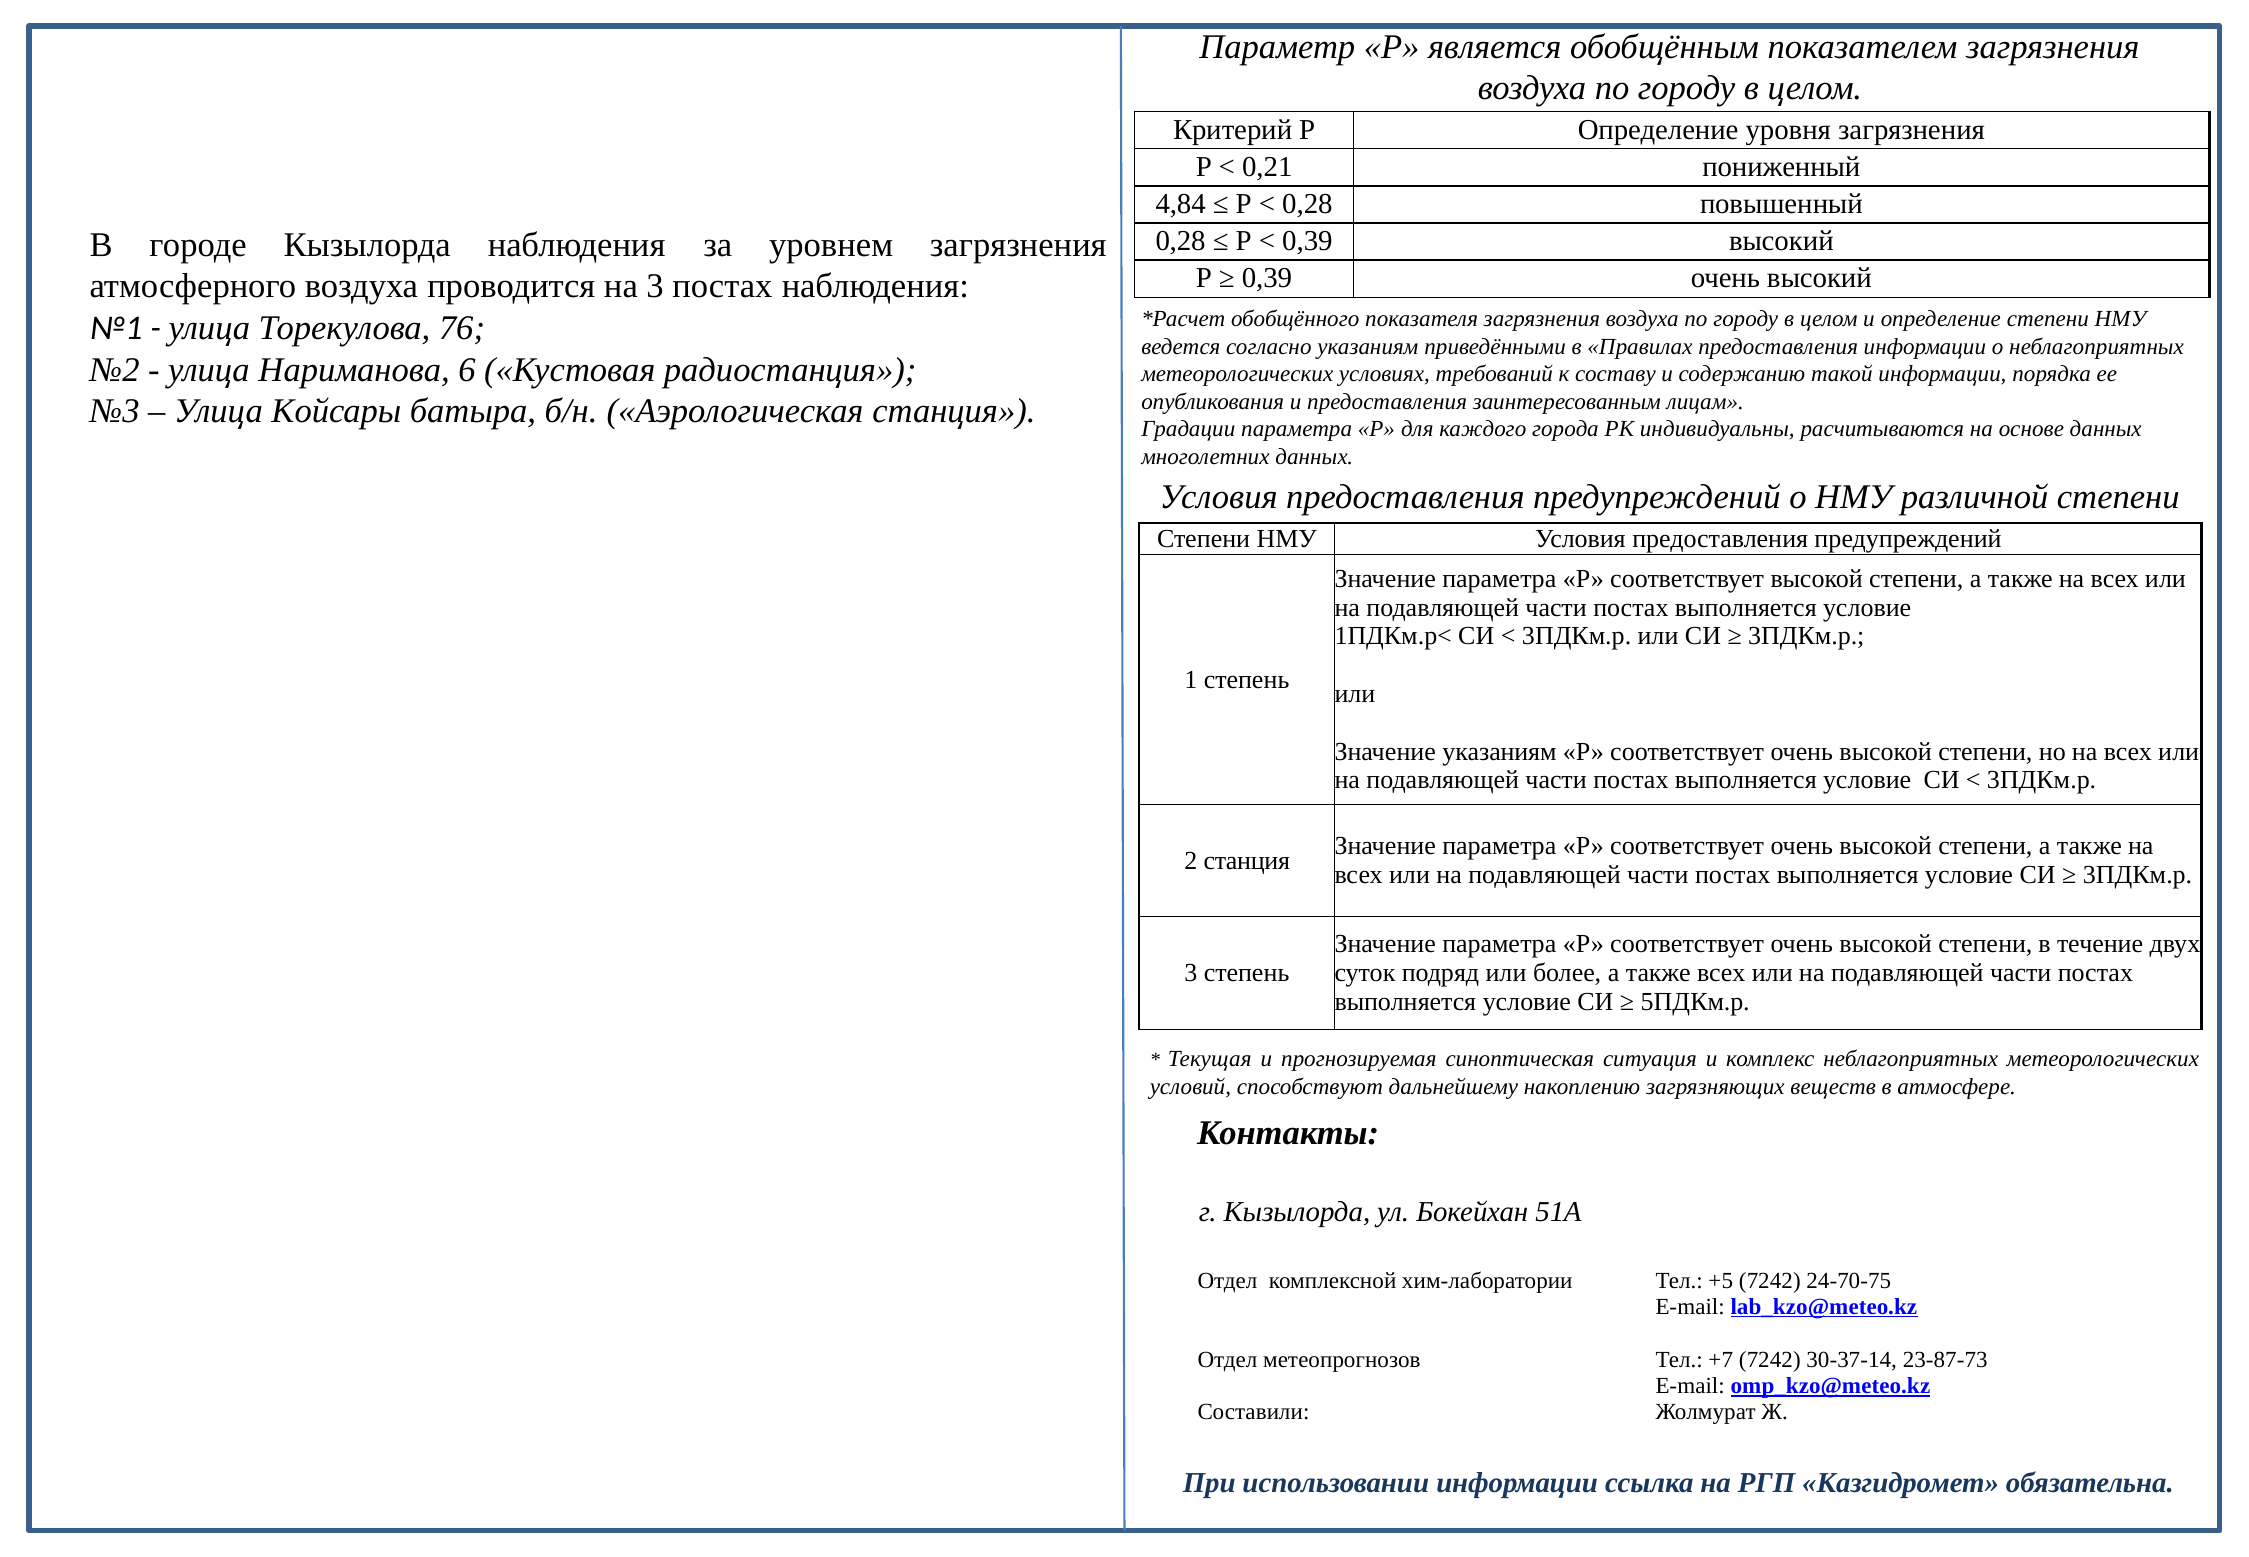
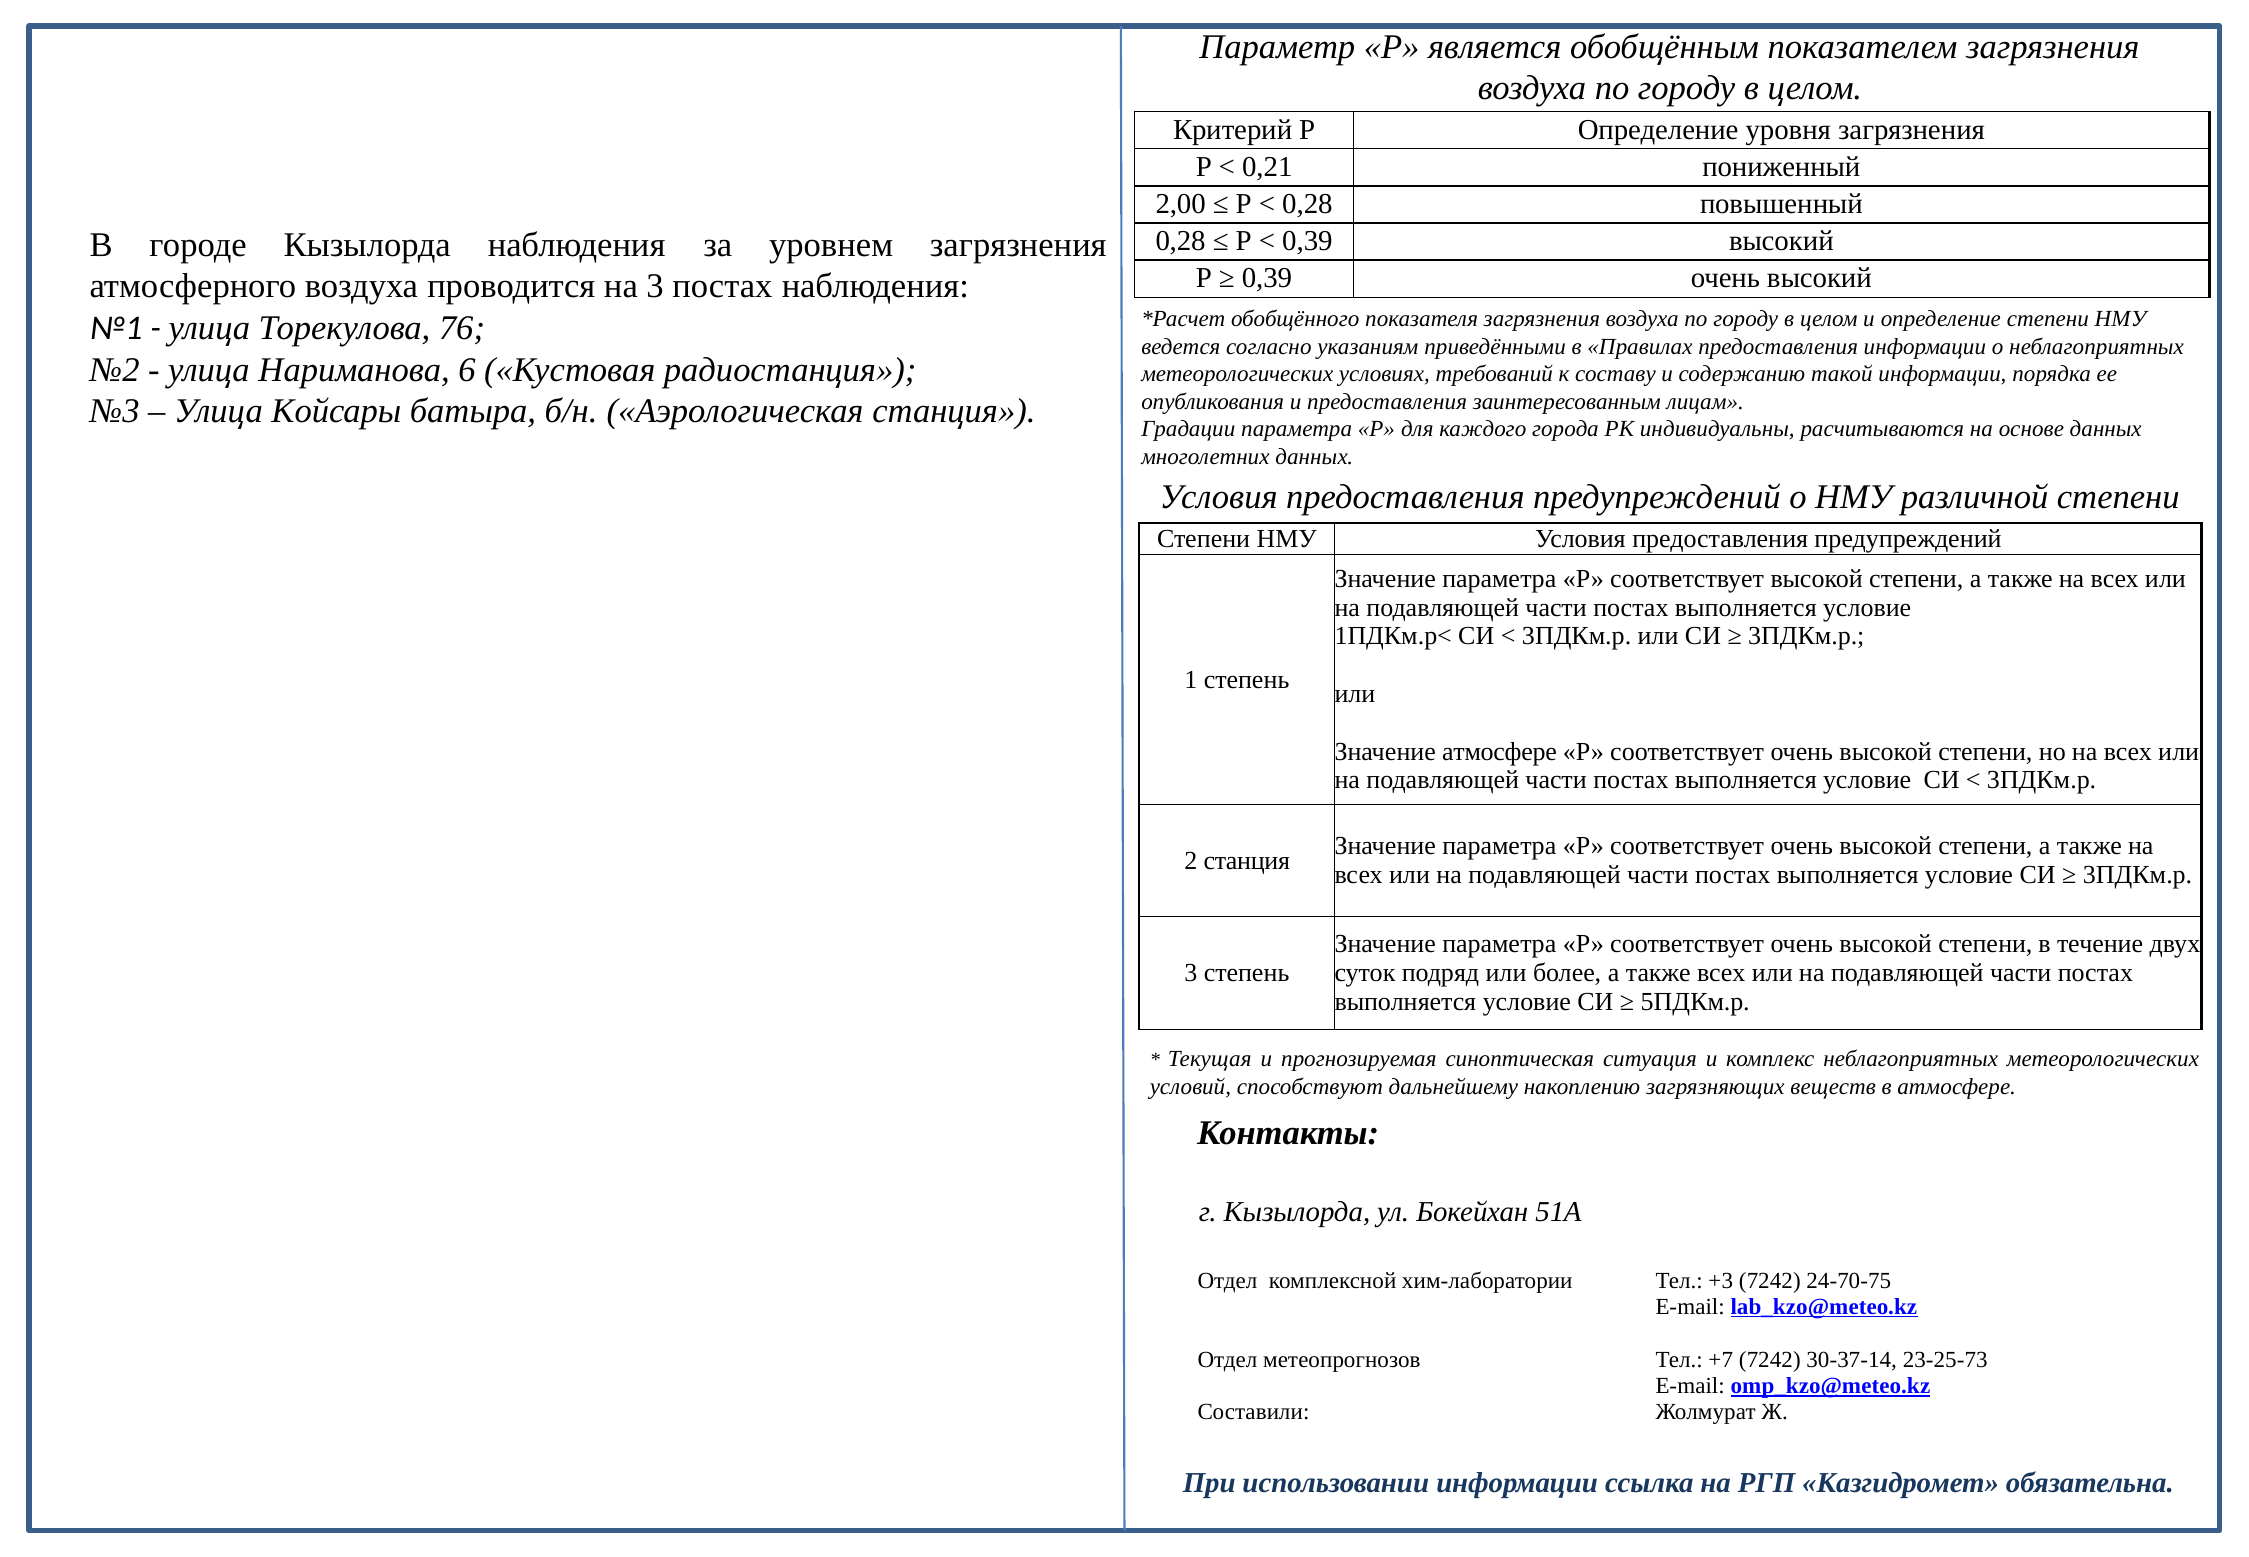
4,84: 4,84 -> 2,00
Значение указаниям: указаниям -> атмосфере
+5: +5 -> +3
23-87-73: 23-87-73 -> 23-25-73
